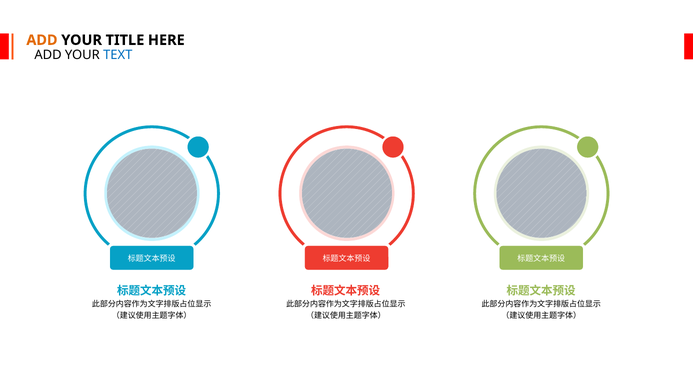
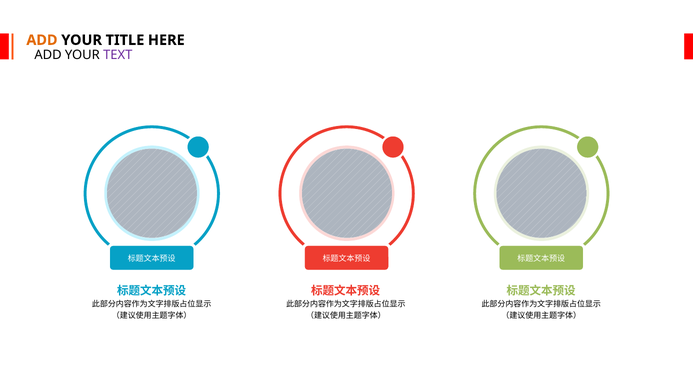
TEXT colour: blue -> purple
